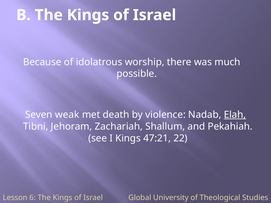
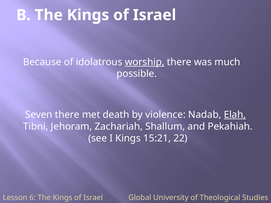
worship underline: none -> present
Seven weak: weak -> there
47:21: 47:21 -> 15:21
